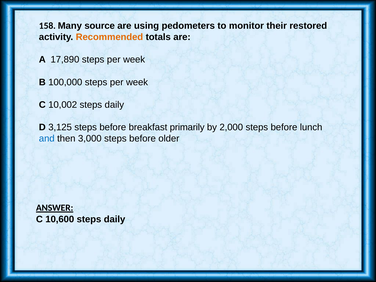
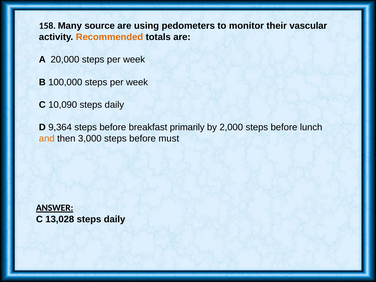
restored: restored -> vascular
17,890: 17,890 -> 20,000
10,002: 10,002 -> 10,090
3,125: 3,125 -> 9,364
and colour: blue -> orange
older: older -> must
10,600: 10,600 -> 13,028
